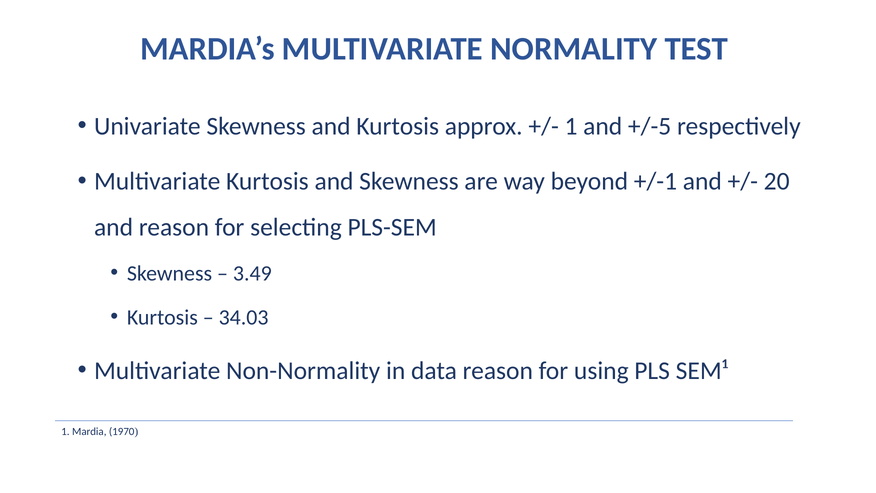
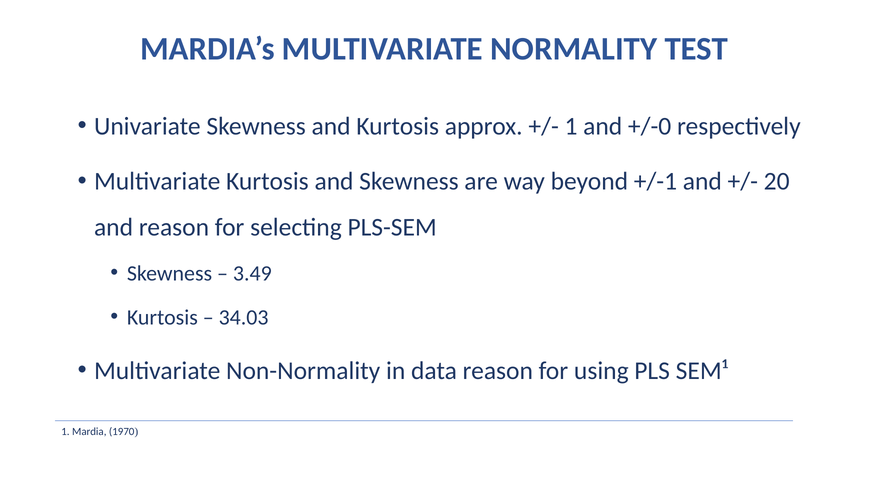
+/-5: +/-5 -> +/-0
